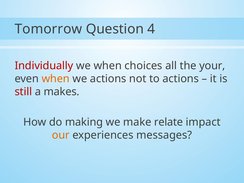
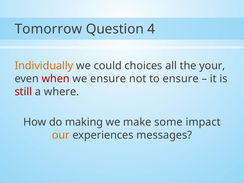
Individually colour: red -> orange
we when: when -> could
when at (56, 79) colour: orange -> red
we actions: actions -> ensure
to actions: actions -> ensure
makes: makes -> where
relate: relate -> some
